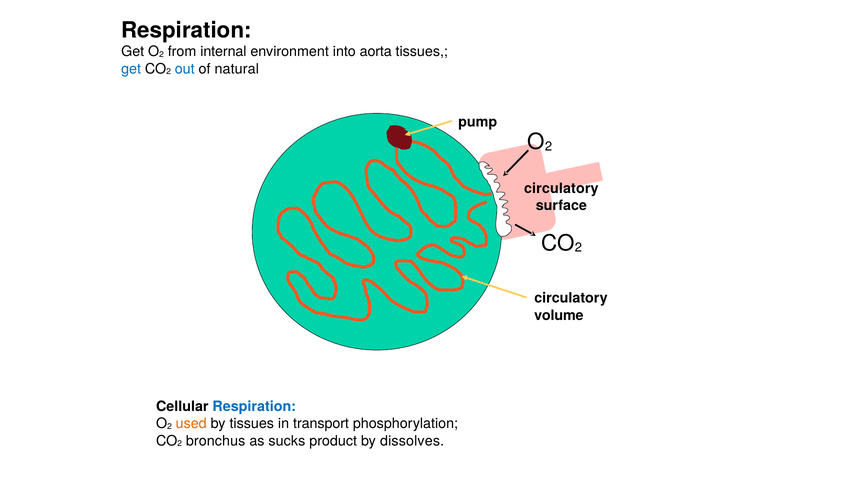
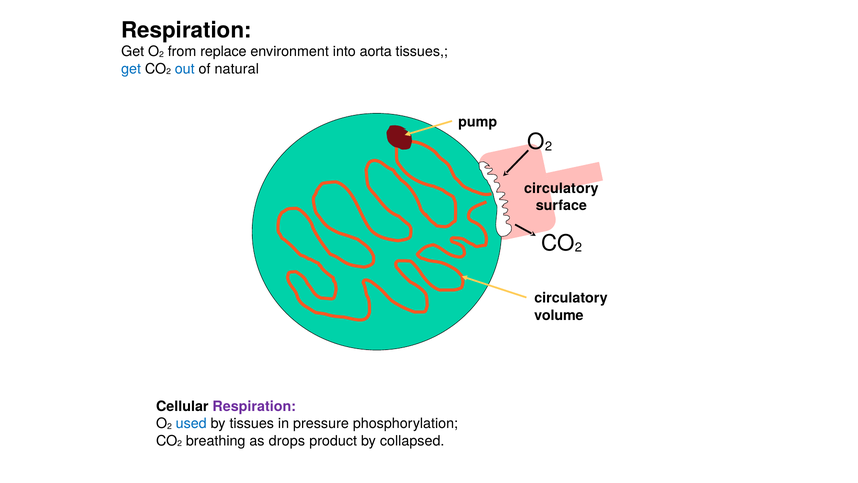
internal: internal -> replace
Respiration at (254, 406) colour: blue -> purple
used colour: orange -> blue
transport: transport -> pressure
bronchus: bronchus -> breathing
sucks: sucks -> drops
dissolves: dissolves -> collapsed
